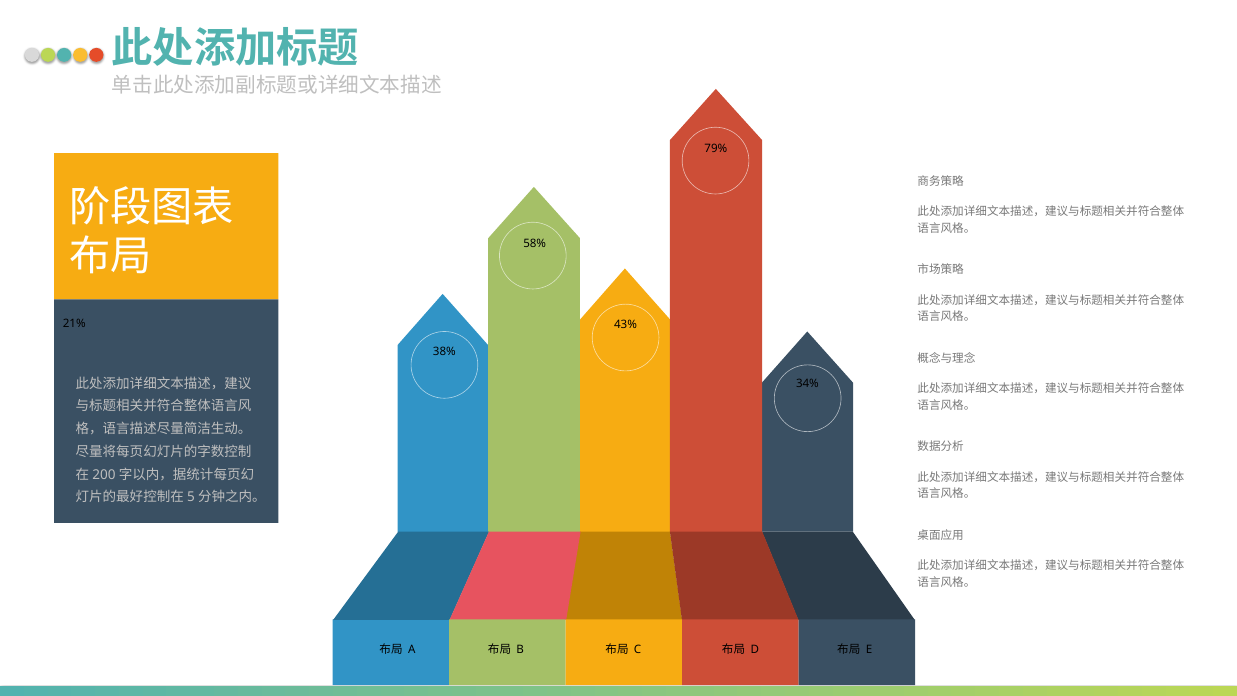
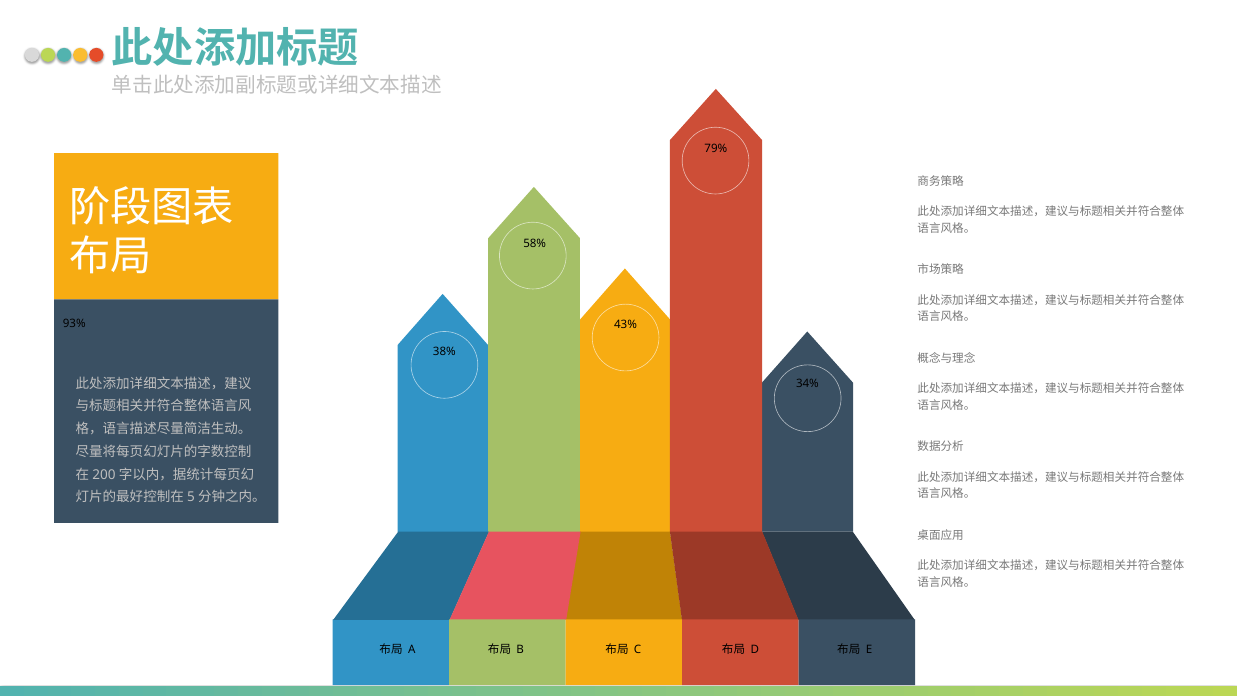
21%: 21% -> 93%
